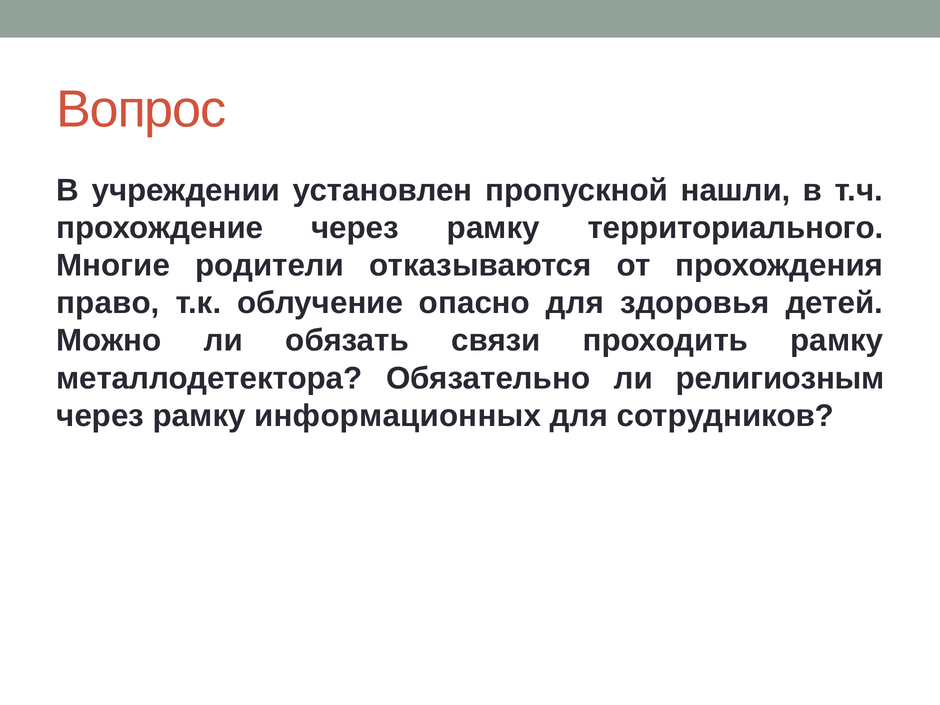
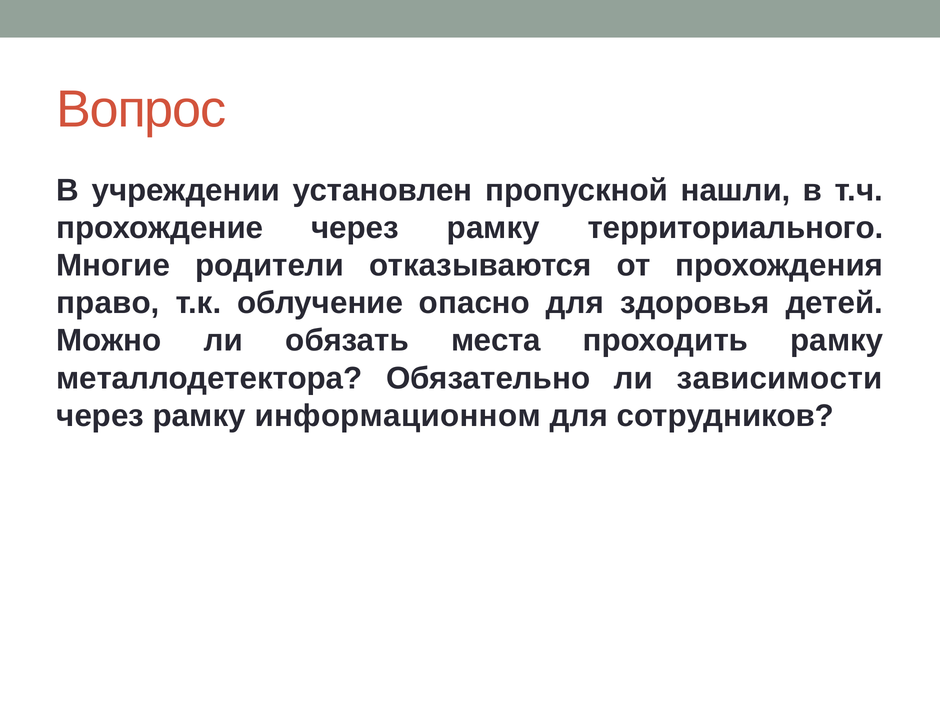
связи: связи -> места
религиозным: религиозным -> зависимости
информационных: информационных -> информационном
